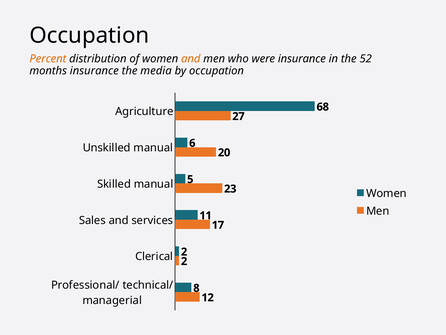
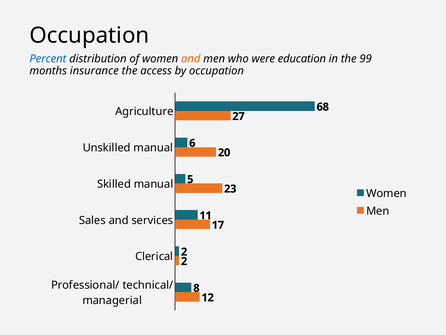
Percent colour: orange -> blue
were insurance: insurance -> education
52: 52 -> 99
media: media -> access
